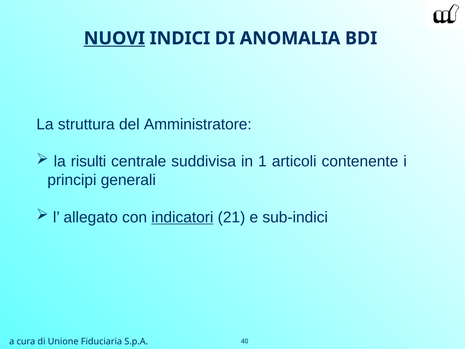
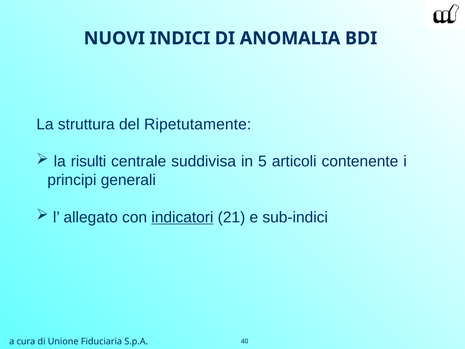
NUOVI underline: present -> none
Amministratore: Amministratore -> Ripetutamente
1: 1 -> 5
